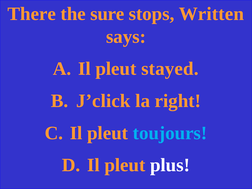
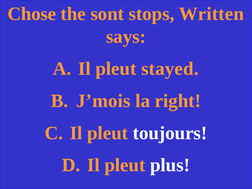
There: There -> Chose
sure: sure -> sont
J’click: J’click -> J’mois
toujours colour: light blue -> white
